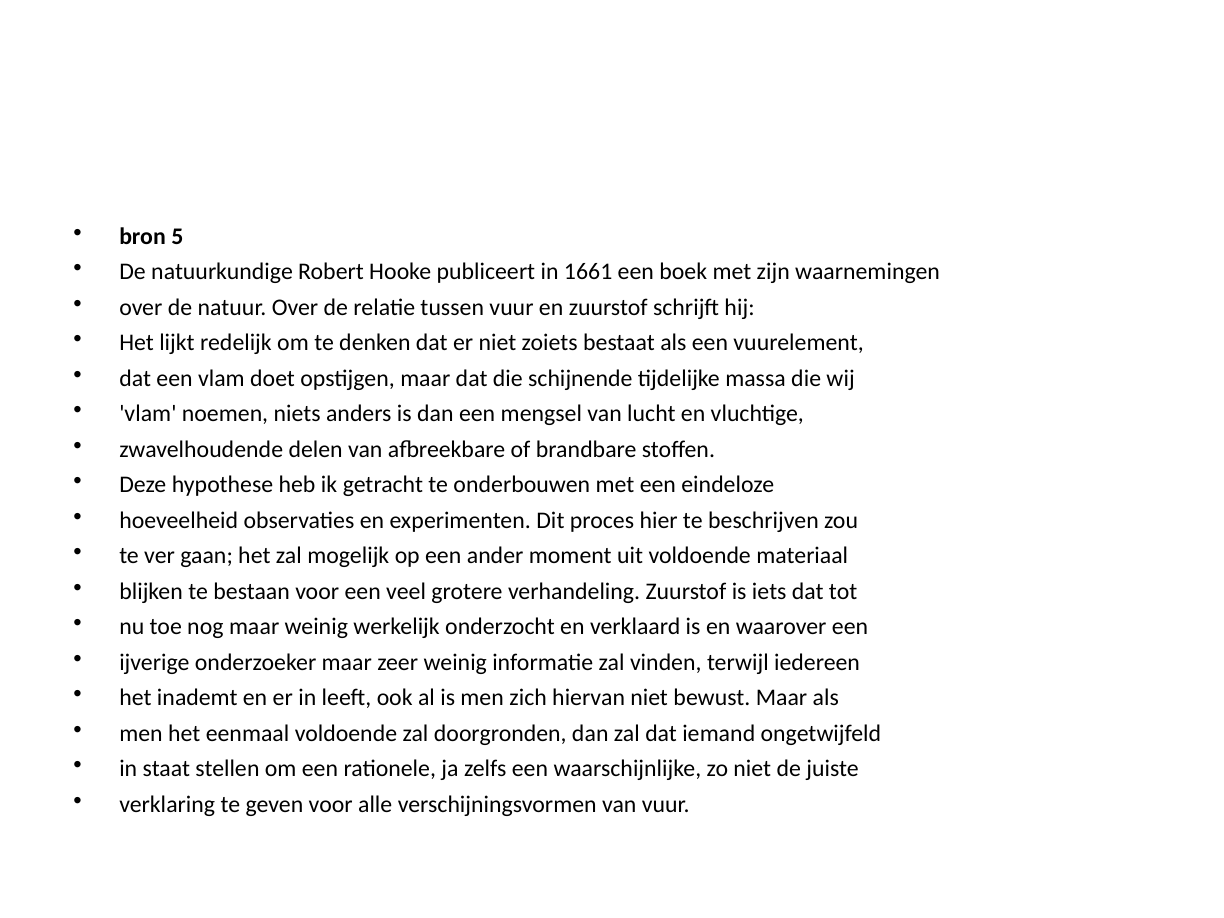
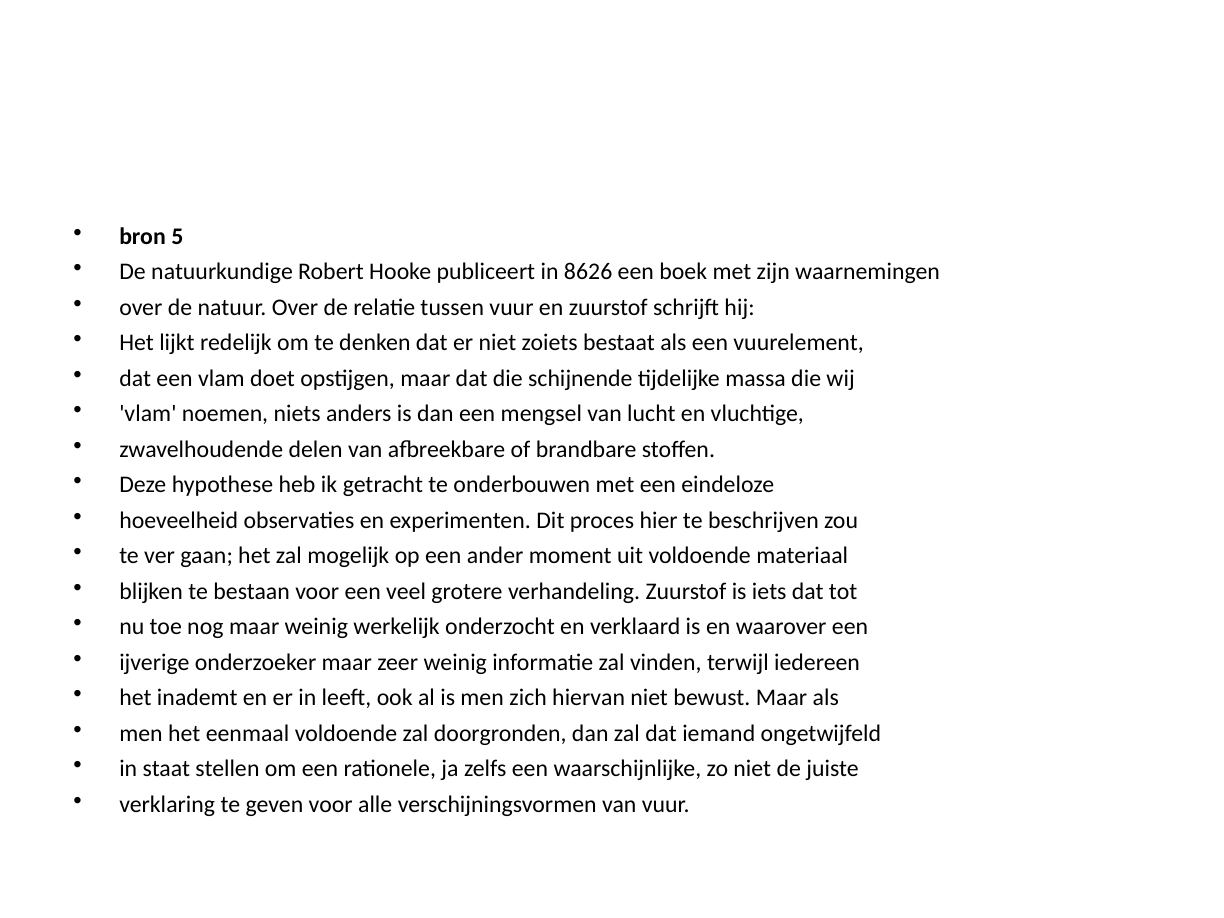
1661: 1661 -> 8626
